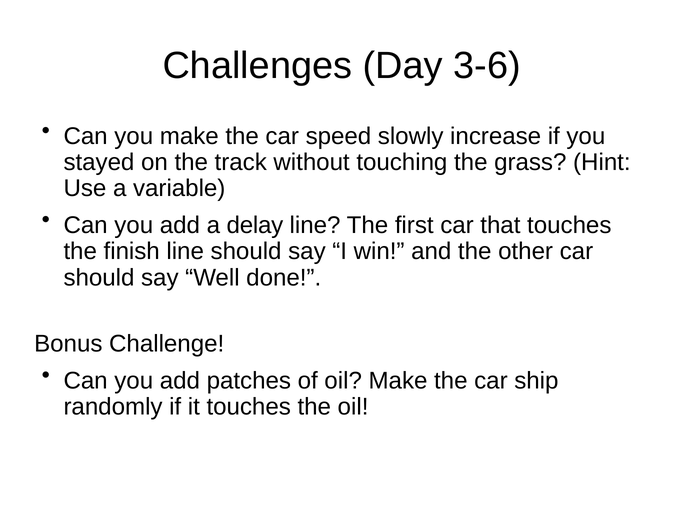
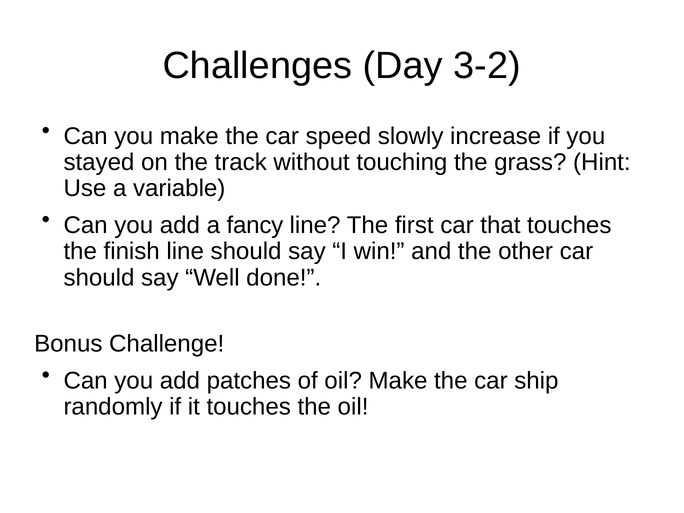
3-6: 3-6 -> 3-2
delay: delay -> fancy
